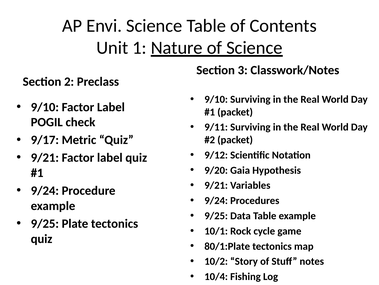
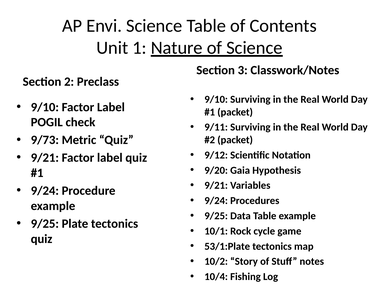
9/17: 9/17 -> 9/73
80/1:Plate: 80/1:Plate -> 53/1:Plate
